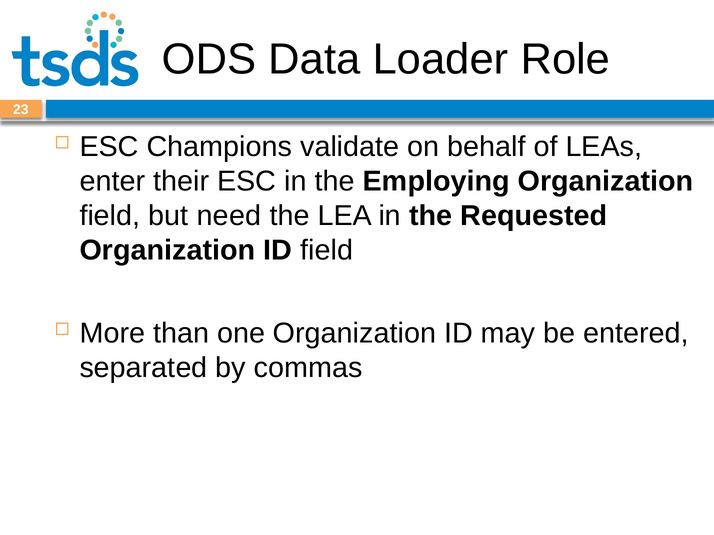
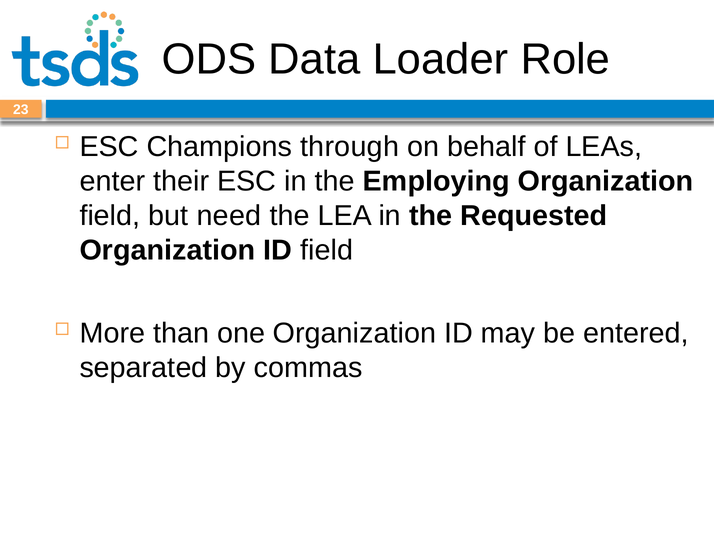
validate: validate -> through
